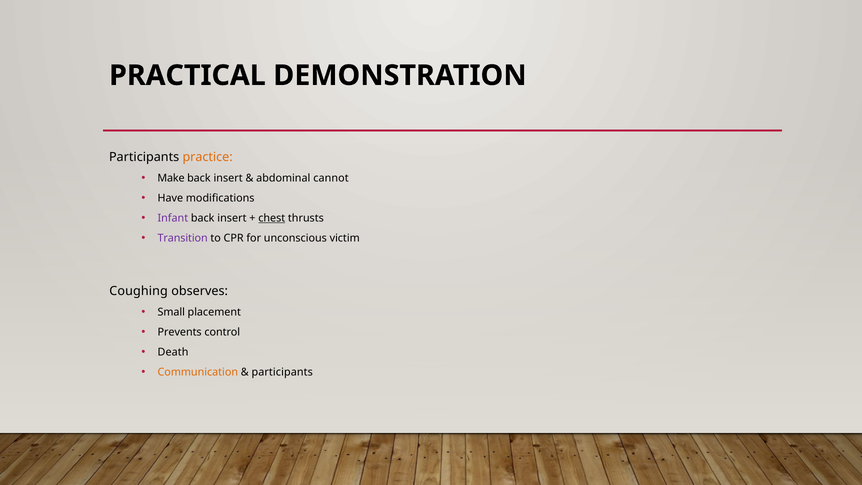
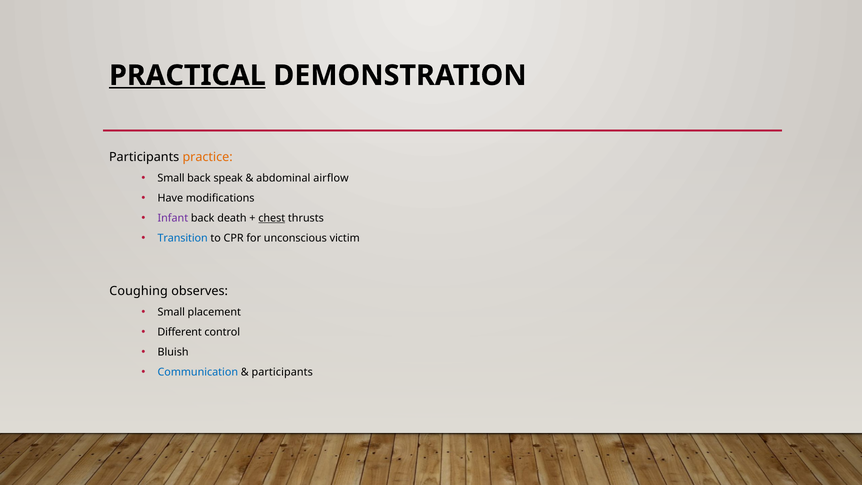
PRACTICAL underline: none -> present
Make at (171, 178): Make -> Small
insert at (228, 178): insert -> speak
cannot: cannot -> airflow
insert at (232, 218): insert -> death
Transition colour: purple -> blue
Prevents: Prevents -> Different
Death: Death -> Bluish
Communication colour: orange -> blue
